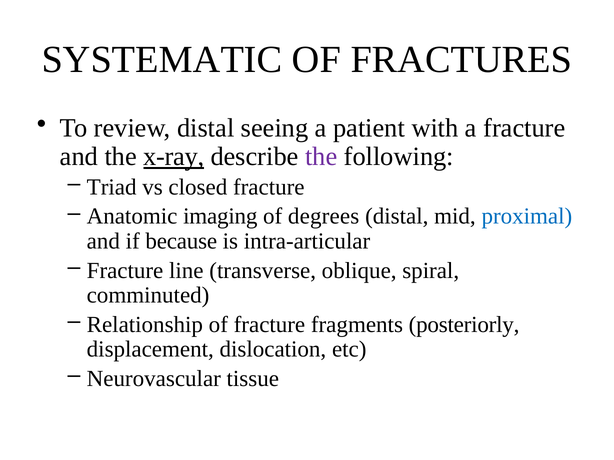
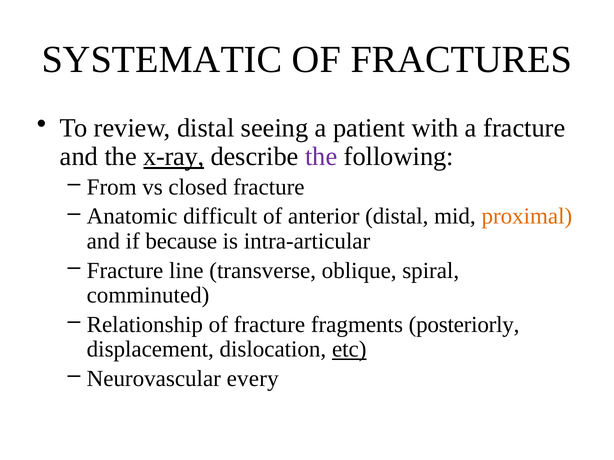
Triad: Triad -> From
imaging: imaging -> difficult
degrees: degrees -> anterior
proximal colour: blue -> orange
etc underline: none -> present
tissue: tissue -> every
